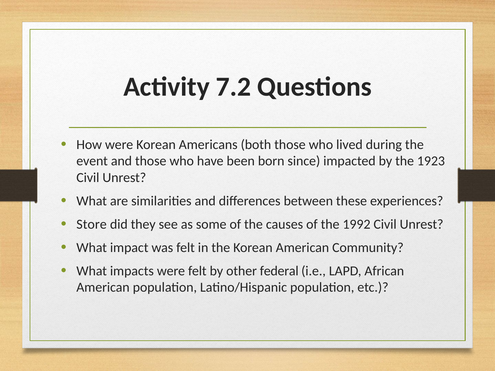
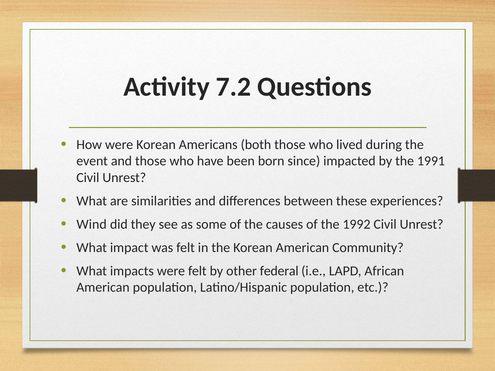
1923: 1923 -> 1991
Store: Store -> Wind
